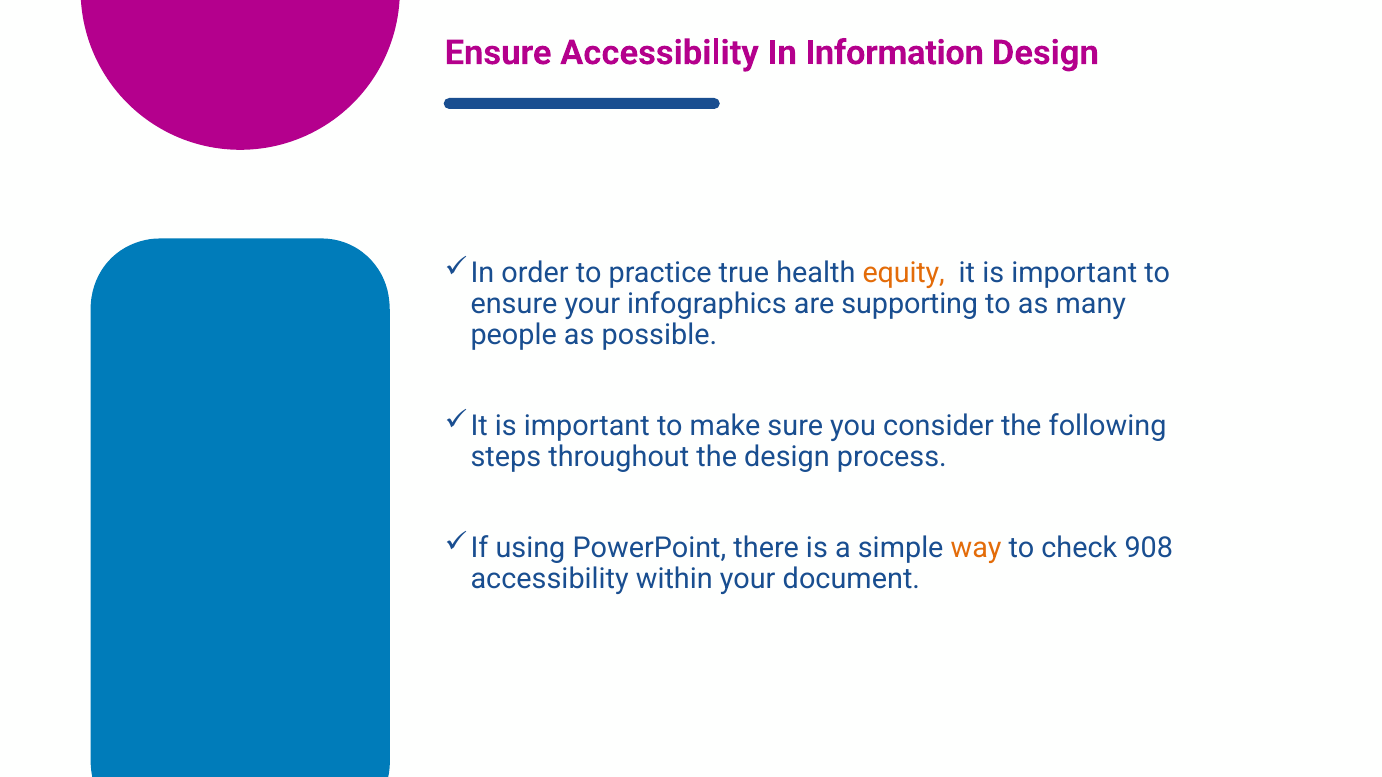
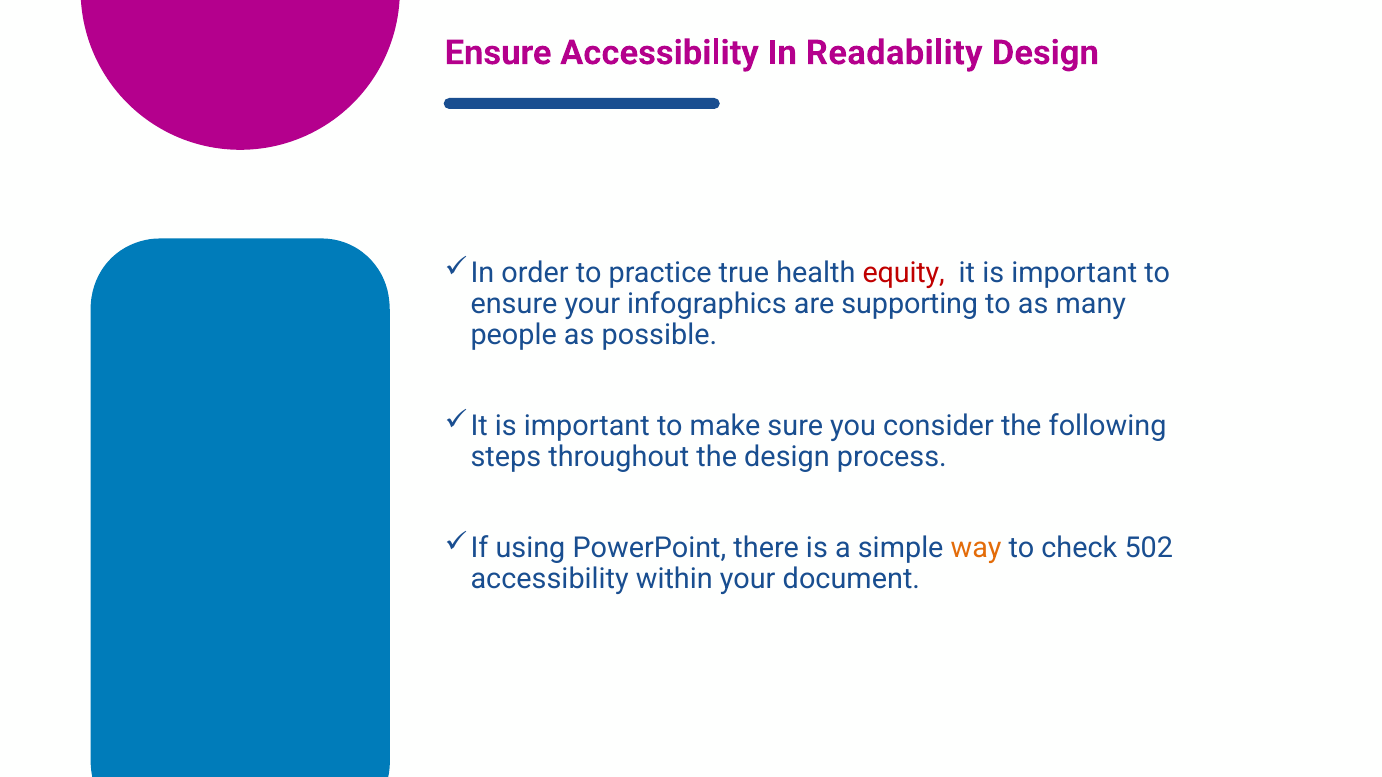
Information: Information -> Readability
equity colour: orange -> red
908: 908 -> 502
